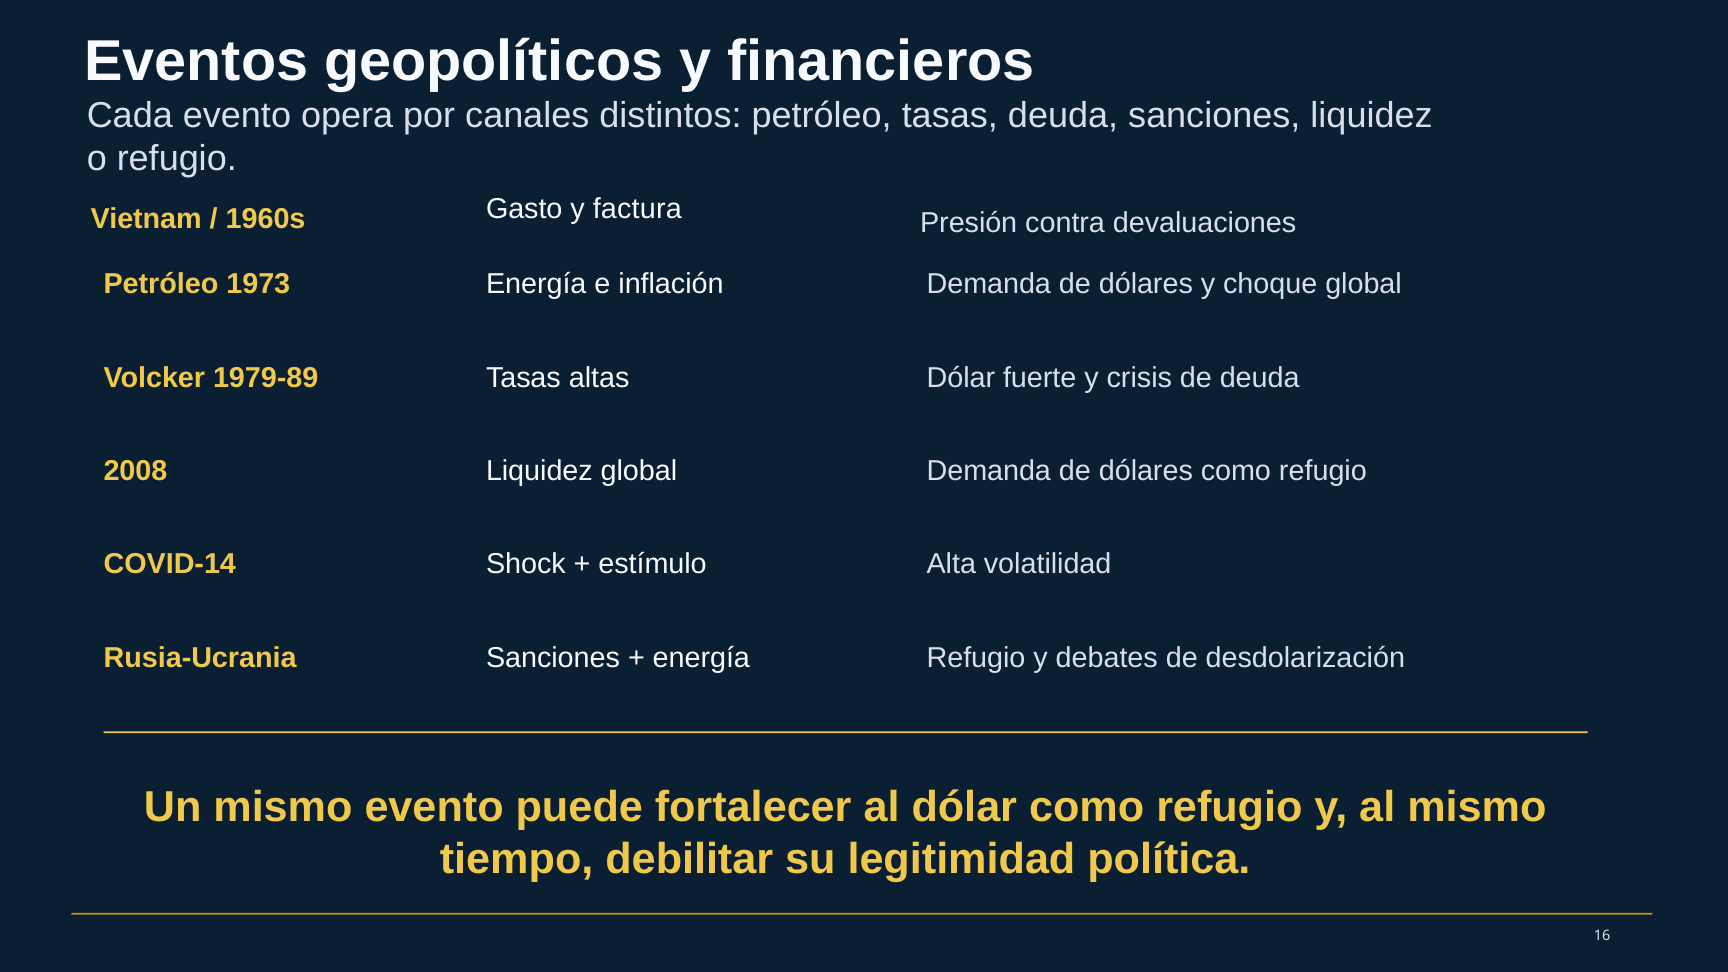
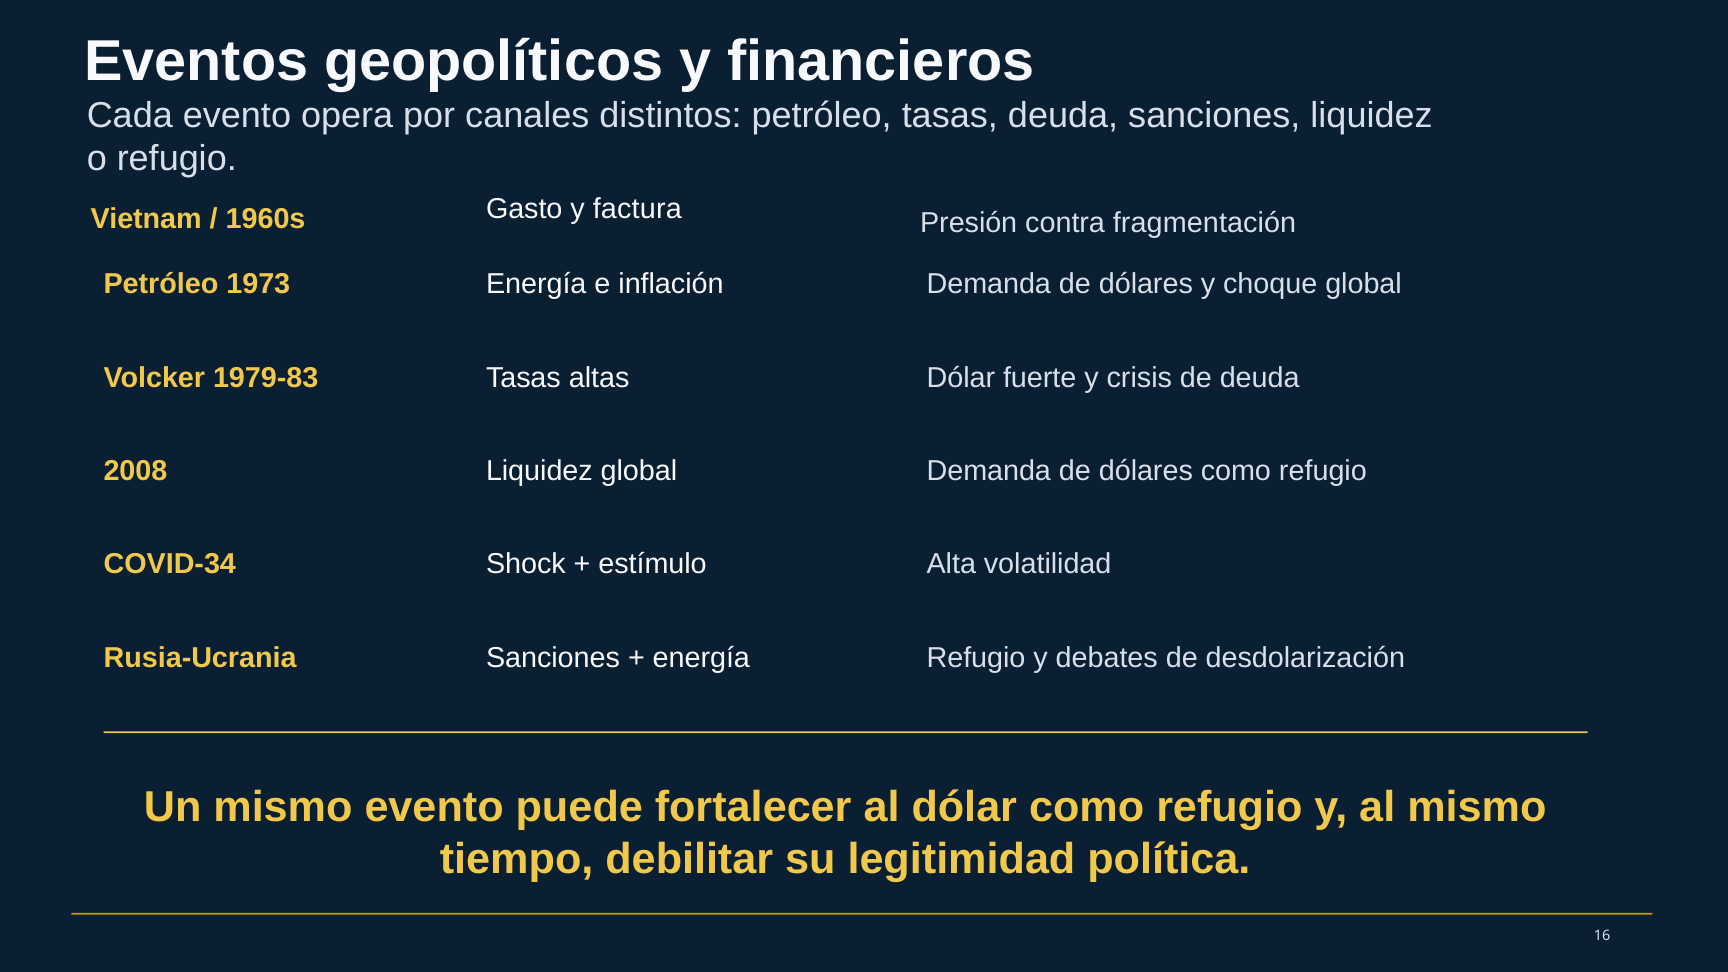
devaluaciones: devaluaciones -> fragmentación
1979-89: 1979-89 -> 1979-83
COVID-14: COVID-14 -> COVID-34
